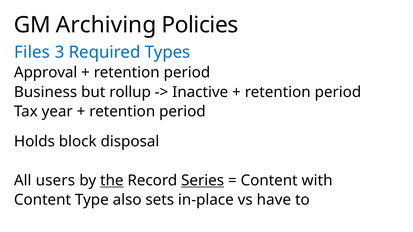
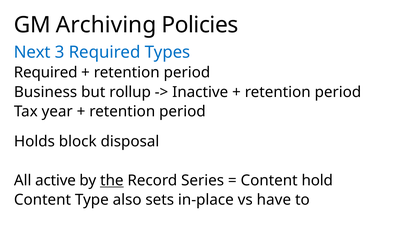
Files: Files -> Next
Approval at (46, 73): Approval -> Required
users: users -> active
Series underline: present -> none
with: with -> hold
